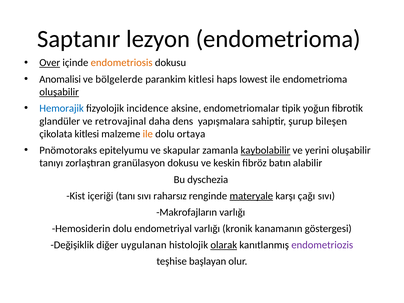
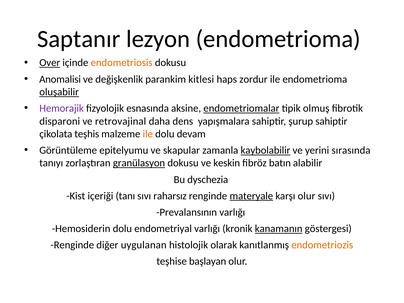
bölgelerde: bölgelerde -> değişkenlik
lowest: lowest -> zordur
Hemorajik colour: blue -> purple
incidence: incidence -> esnasında
endometriomalar underline: none -> present
yoğun: yoğun -> olmuş
glandüler: glandüler -> disparoni
şurup bileşen: bileşen -> sahiptir
çikolata kitlesi: kitlesi -> teşhis
ortaya: ortaya -> devam
Pnömotoraks: Pnömotoraks -> Görüntüleme
yerini oluşabilir: oluşabilir -> sırasında
granülasyon underline: none -> present
karşı çağı: çağı -> olur
Makrofajların: Makrofajların -> Prevalansının
kanamanın underline: none -> present
Değişiklik at (72, 245): Değişiklik -> Renginde
olarak underline: present -> none
endometriozis colour: purple -> orange
